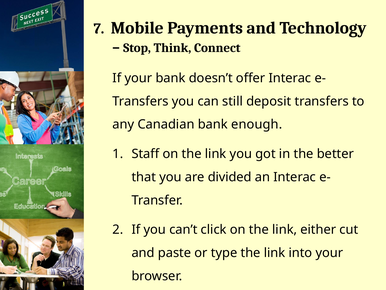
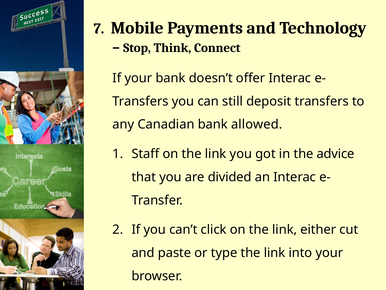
enough: enough -> allowed
better: better -> advice
